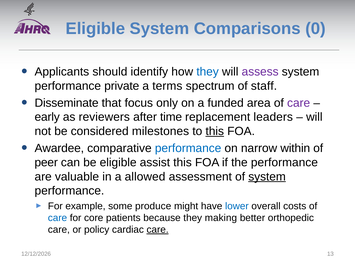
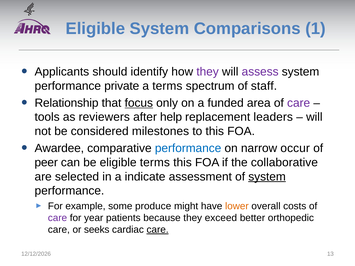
0: 0 -> 1
they at (208, 72) colour: blue -> purple
Disseminate: Disseminate -> Relationship
focus underline: none -> present
early: early -> tools
time: time -> help
this at (215, 131) underline: present -> none
within: within -> occur
eligible assist: assist -> terms
the performance: performance -> collaborative
valuable: valuable -> selected
allowed: allowed -> indicate
lower colour: blue -> orange
care at (58, 218) colour: blue -> purple
core: core -> year
making: making -> exceed
policy: policy -> seeks
